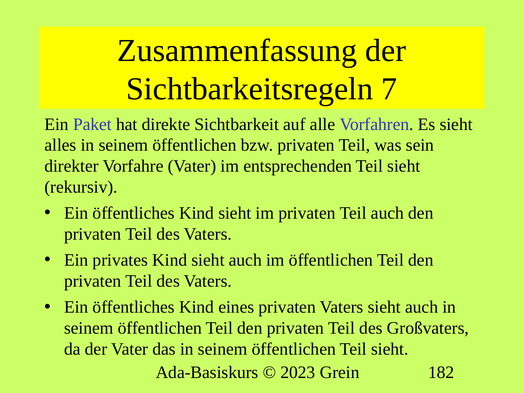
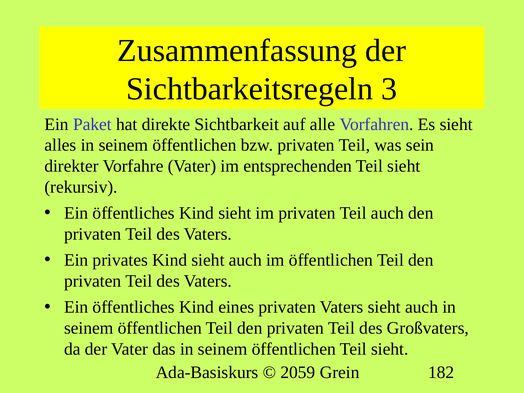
7: 7 -> 3
2023: 2023 -> 2059
